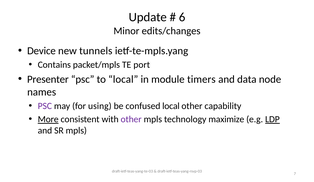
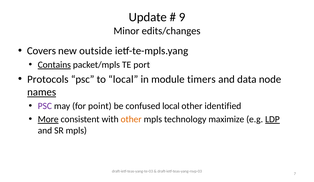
6: 6 -> 9
Device: Device -> Covers
tunnels: tunnels -> outside
Contains underline: none -> present
Presenter: Presenter -> Protocols
names underline: none -> present
using: using -> point
capability: capability -> identified
other at (131, 119) colour: purple -> orange
